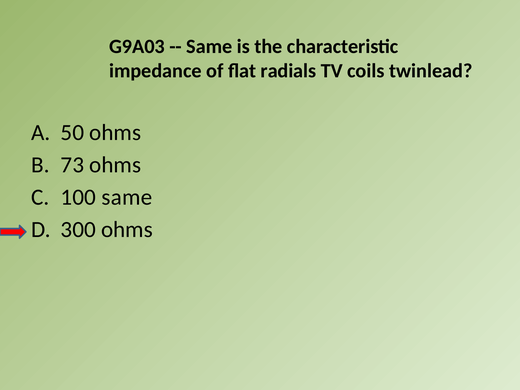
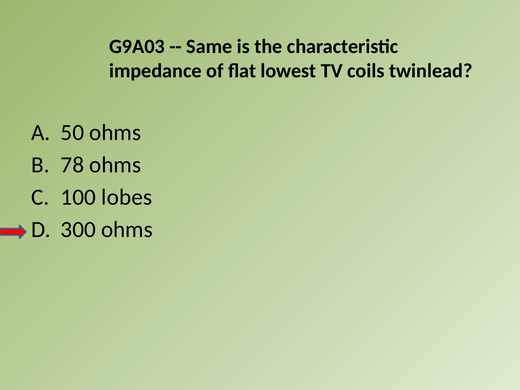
radials: radials -> lowest
73: 73 -> 78
100 same: same -> lobes
